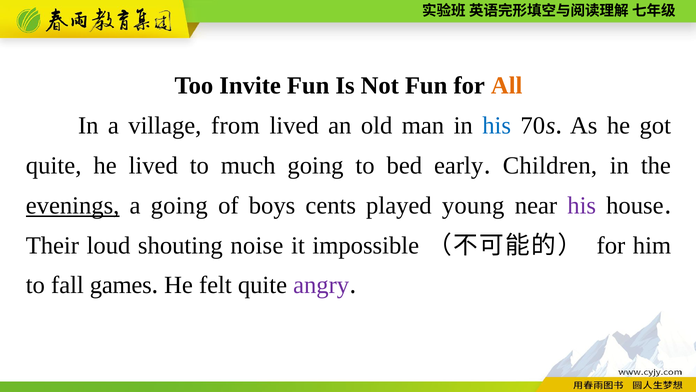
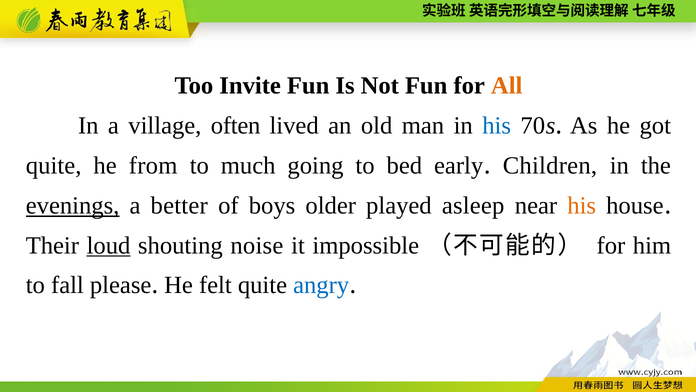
from: from -> often
he lived: lived -> from
a going: going -> better
cents: cents -> older
young: young -> asleep
his at (582, 205) colour: purple -> orange
loud underline: none -> present
games: games -> please
angry colour: purple -> blue
